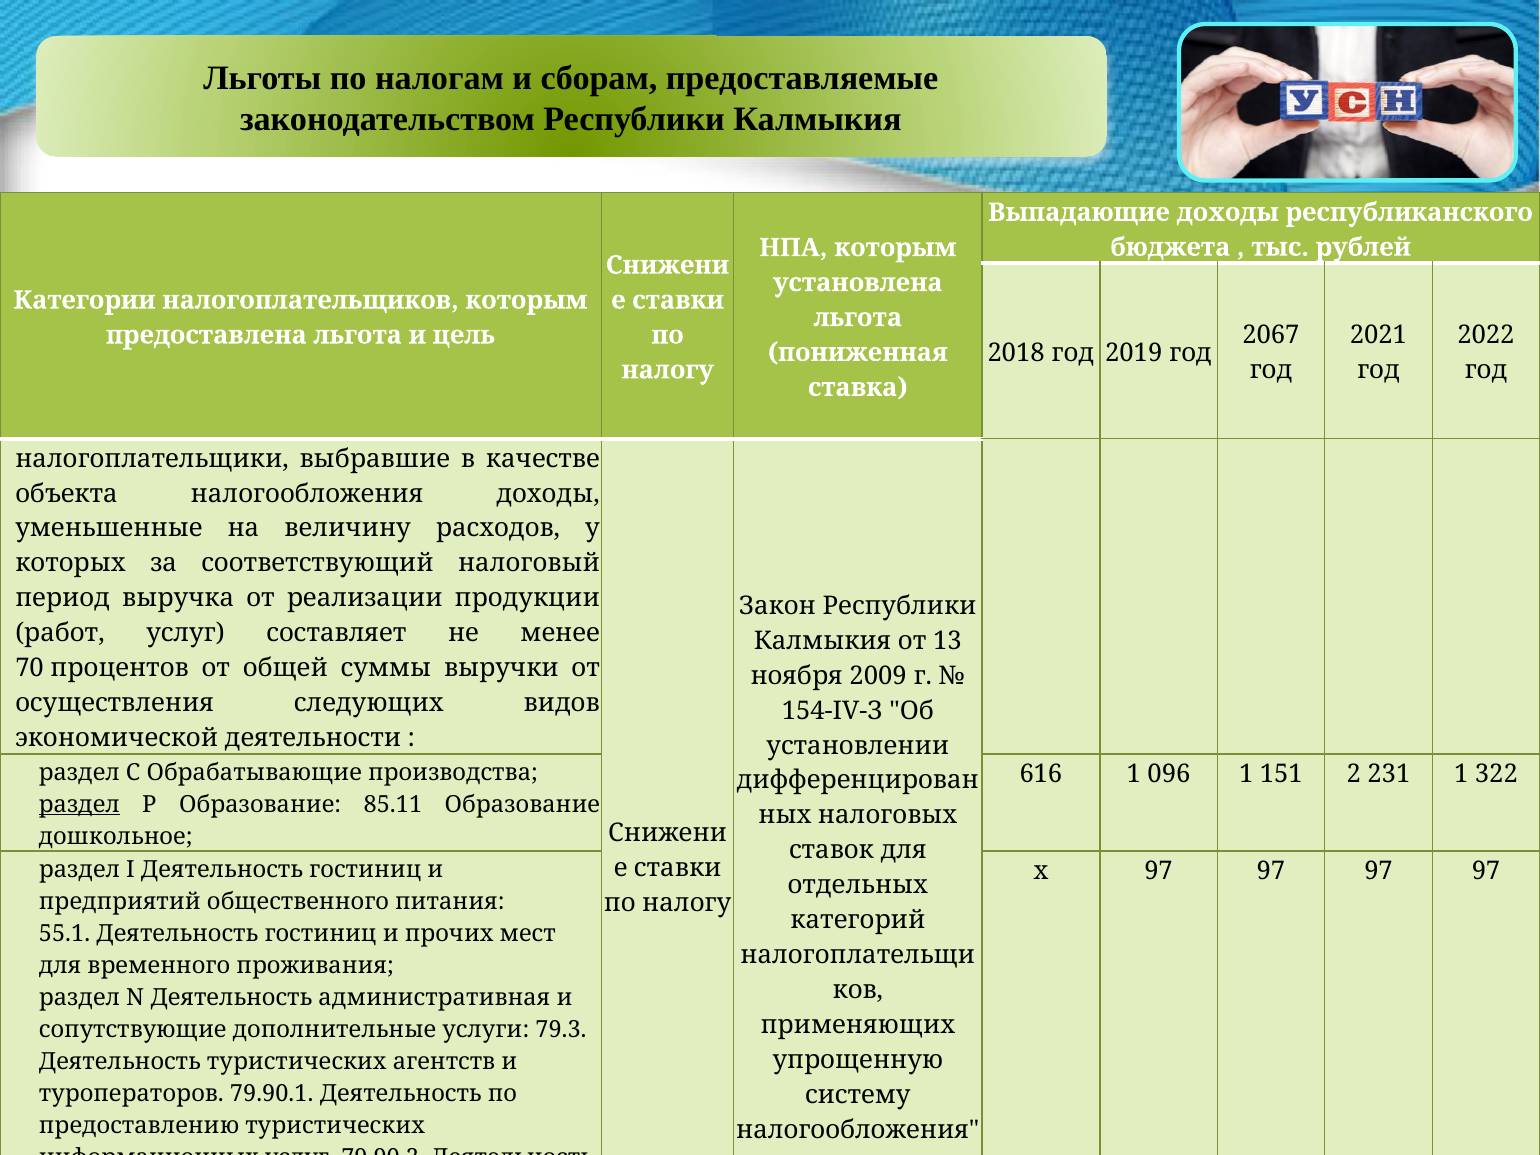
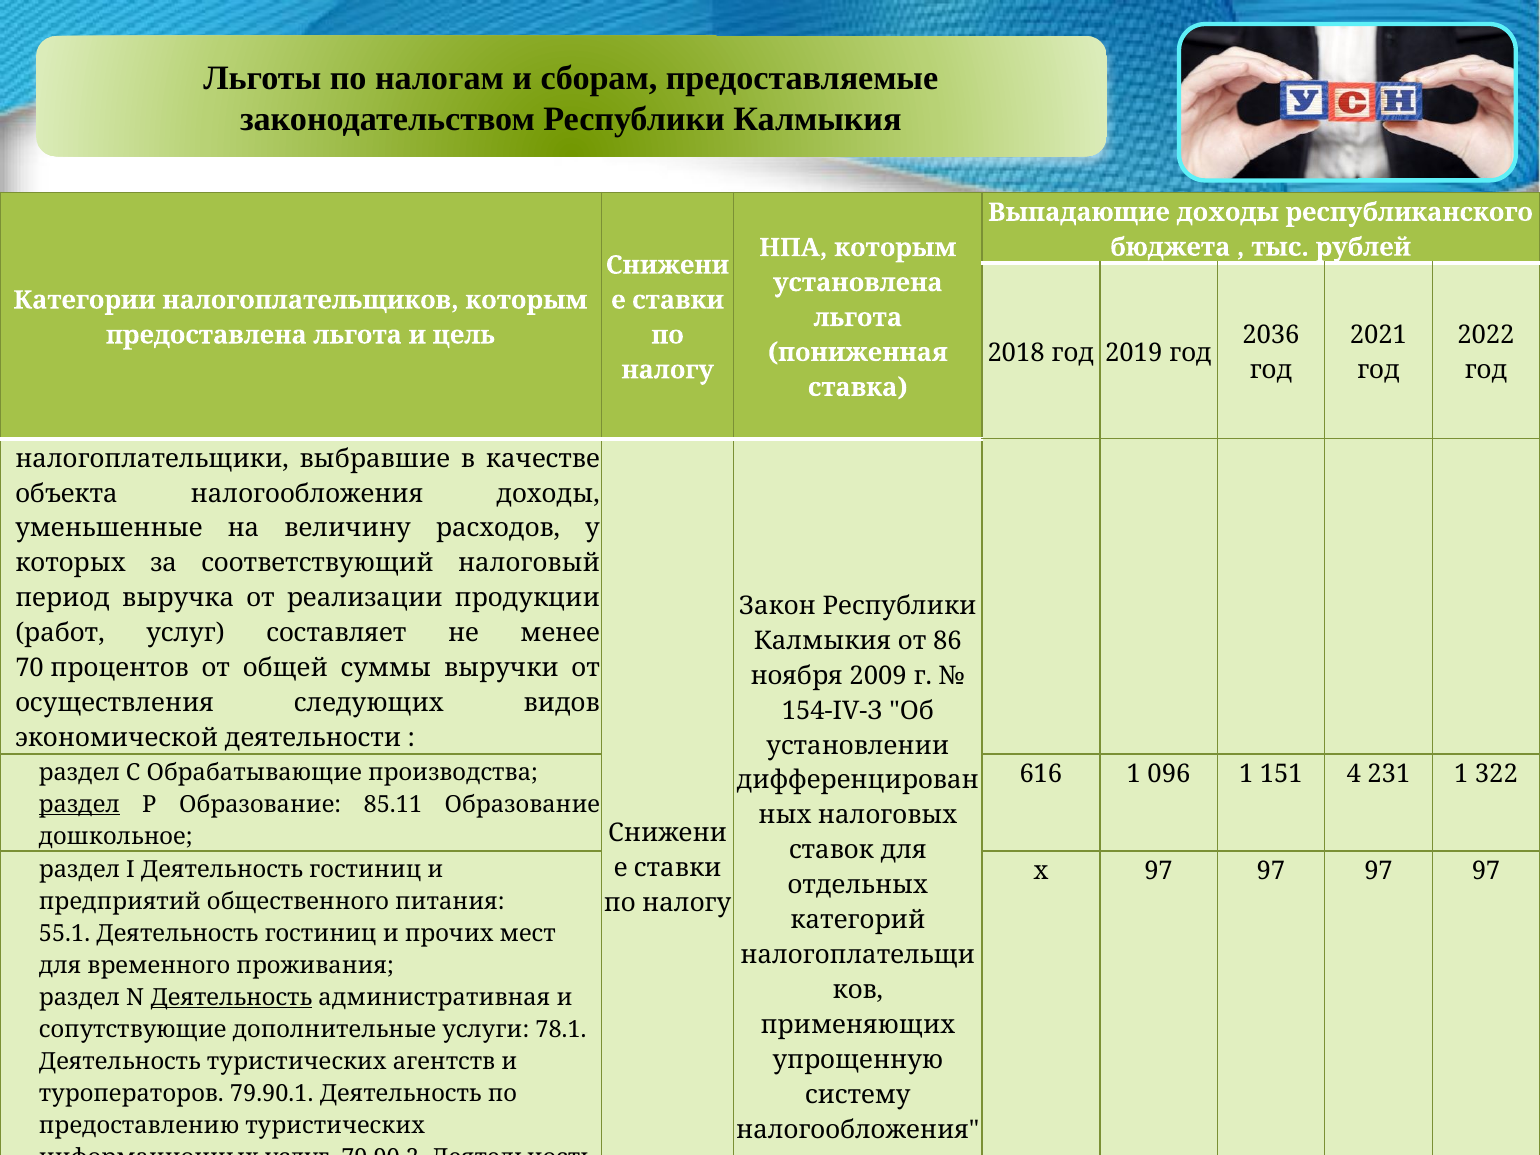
2067: 2067 -> 2036
13: 13 -> 86
2: 2 -> 4
Деятельность at (231, 998) underline: none -> present
79.3: 79.3 -> 78.1
